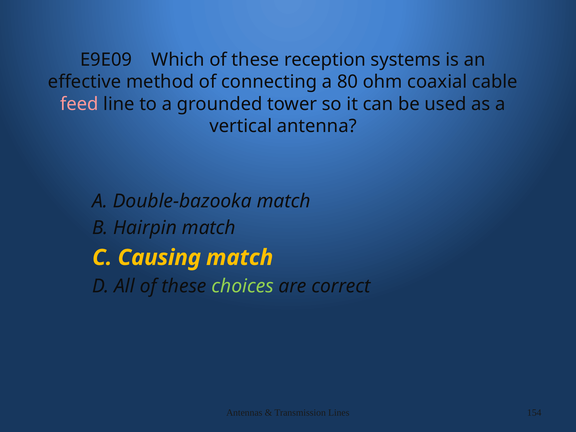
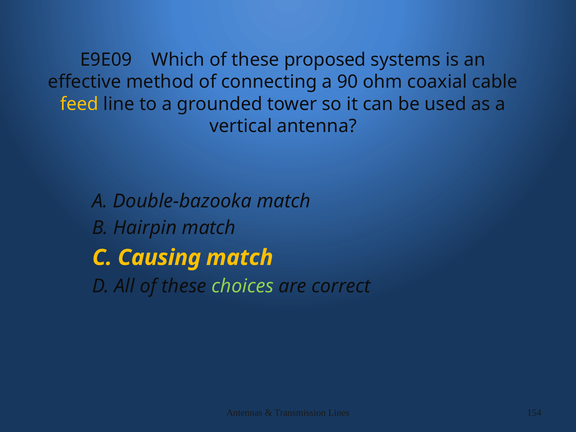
reception: reception -> proposed
80: 80 -> 90
feed colour: pink -> yellow
